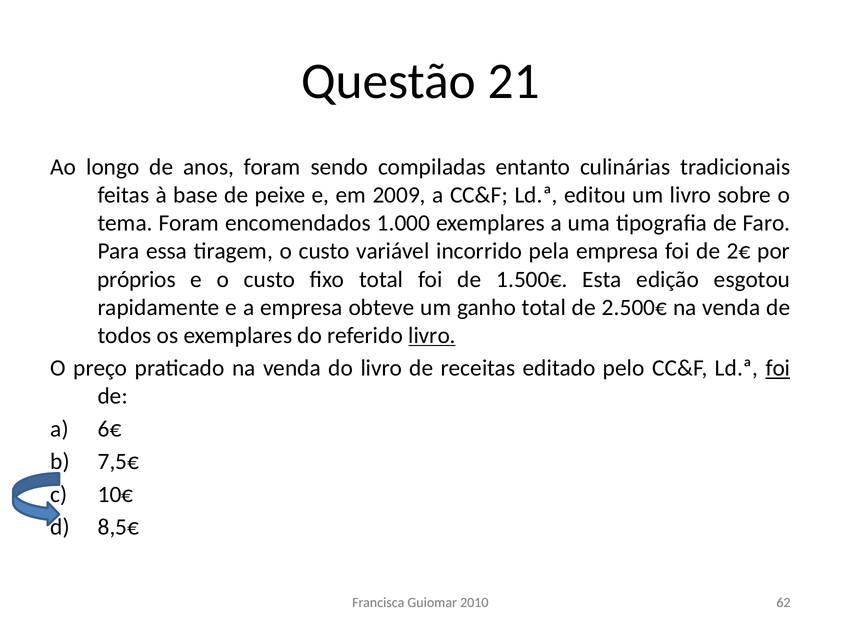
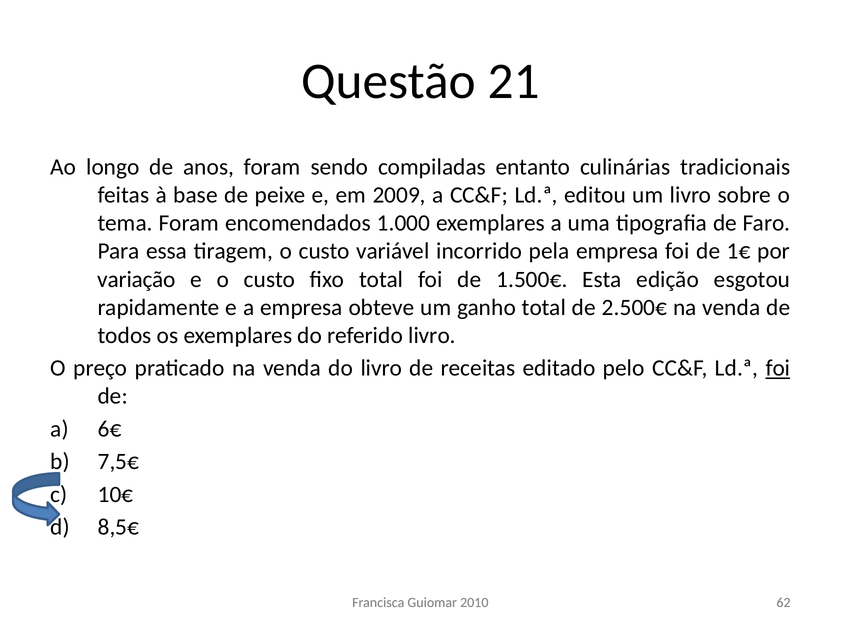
2€: 2€ -> 1€
próprios: próprios -> variação
livro at (432, 335) underline: present -> none
